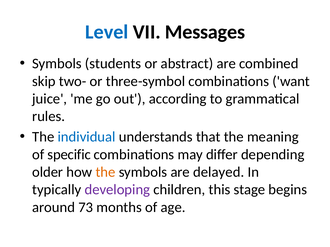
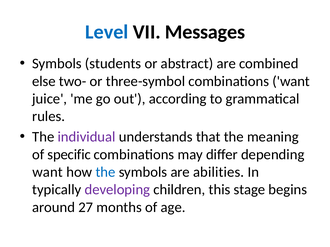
skip: skip -> else
individual colour: blue -> purple
older at (48, 172): older -> want
the at (105, 172) colour: orange -> blue
delayed: delayed -> abilities
73: 73 -> 27
